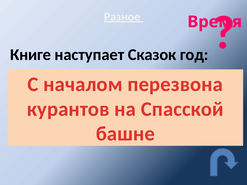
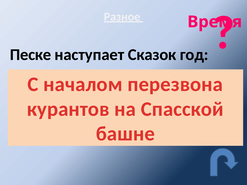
Книге: Книге -> Песке
